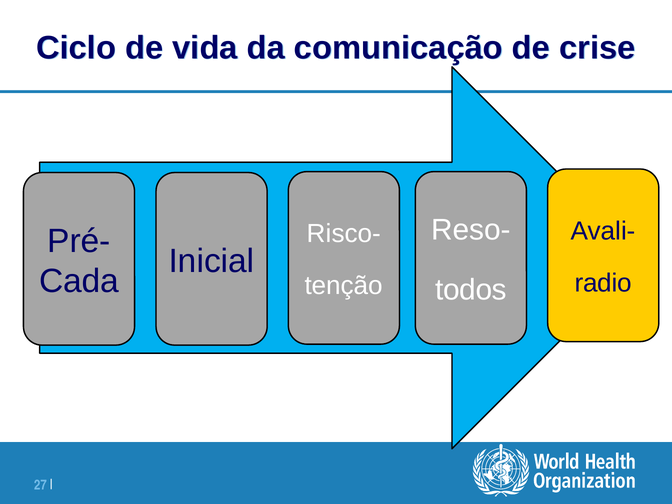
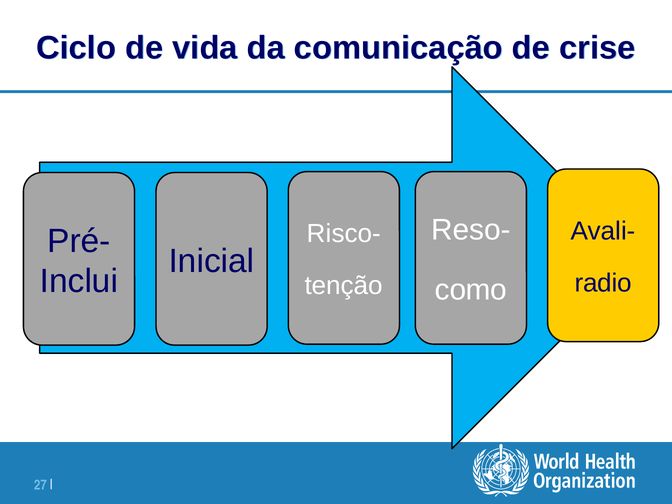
Cada: Cada -> Inclui
todos: todos -> como
